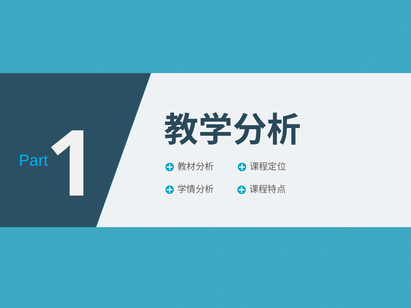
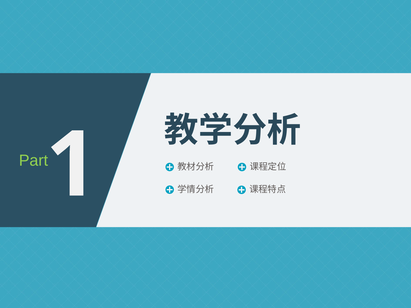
Part colour: light blue -> light green
